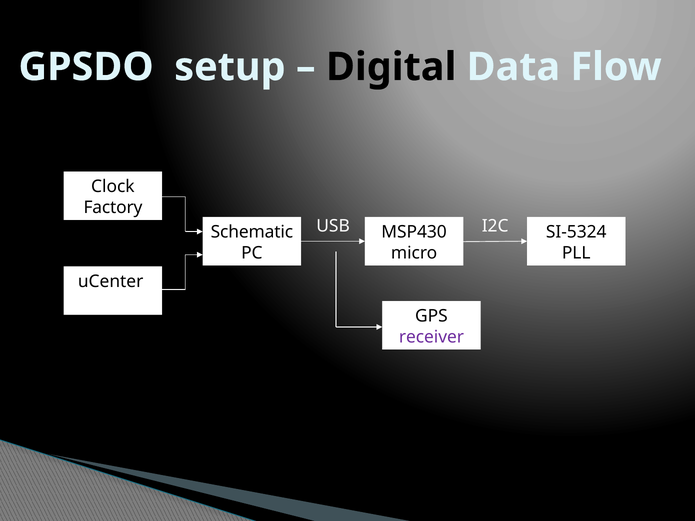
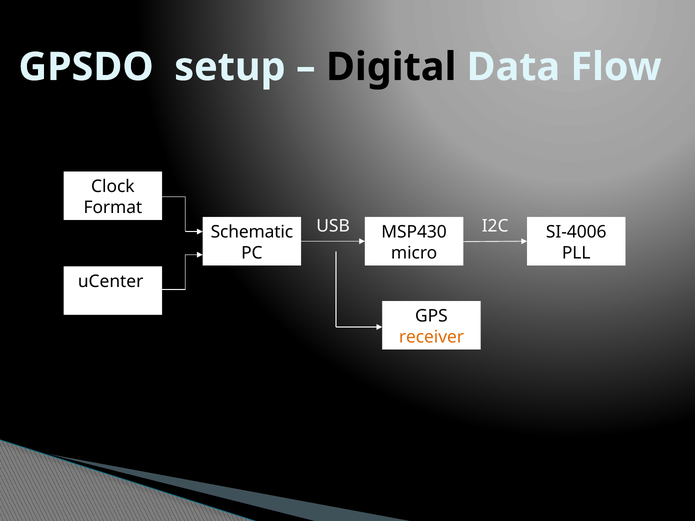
Factory: Factory -> Format
SI-5324: SI-5324 -> SI-4006
receiver colour: purple -> orange
